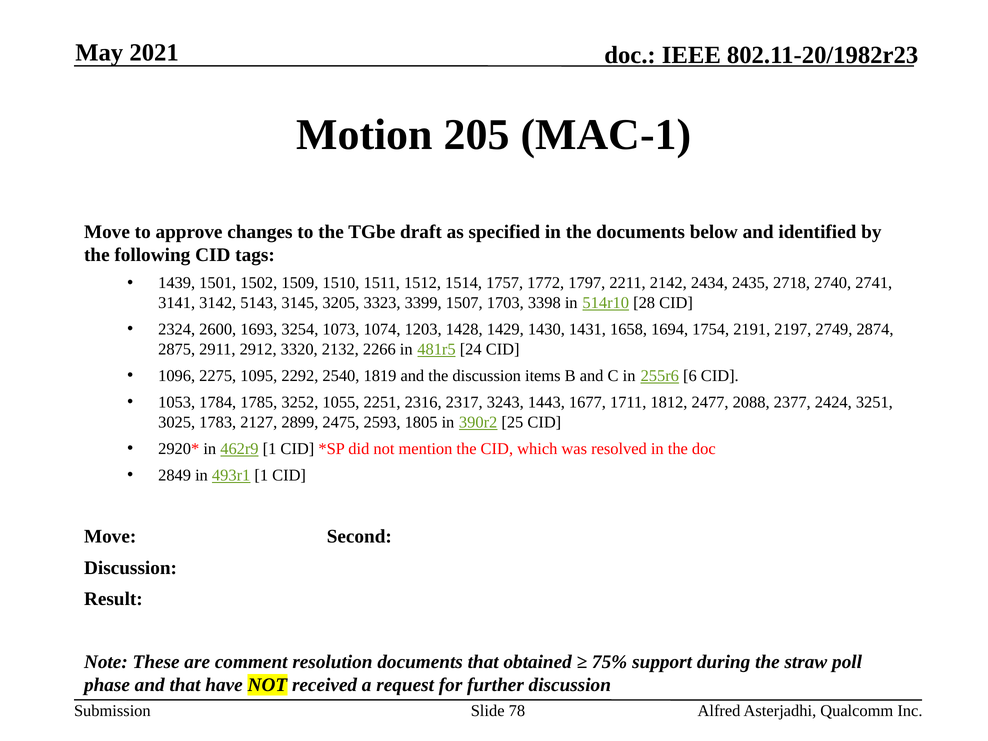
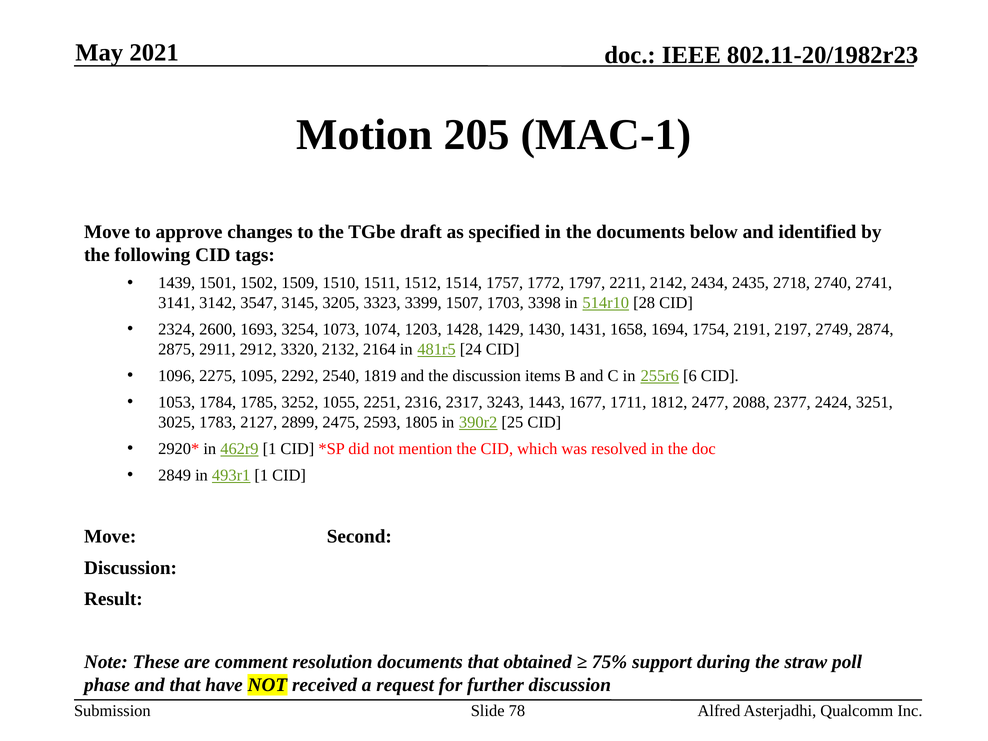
5143: 5143 -> 3547
2266: 2266 -> 2164
